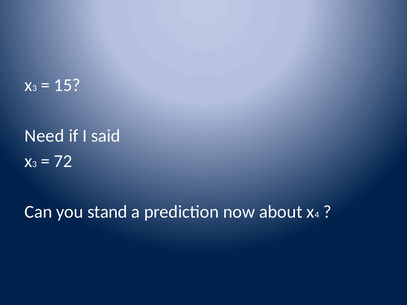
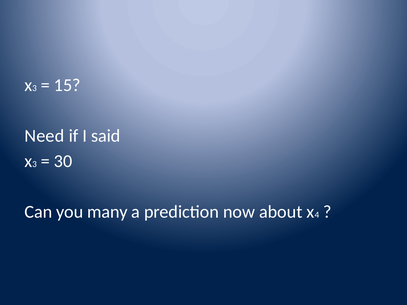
72: 72 -> 30
stand: stand -> many
